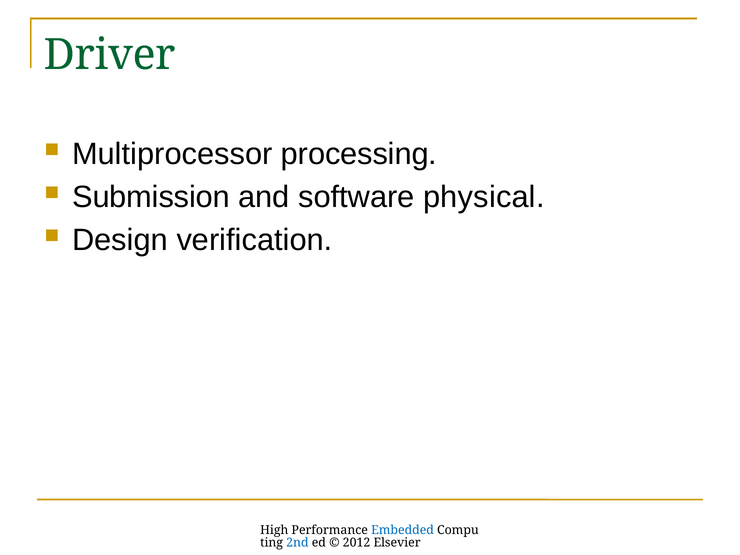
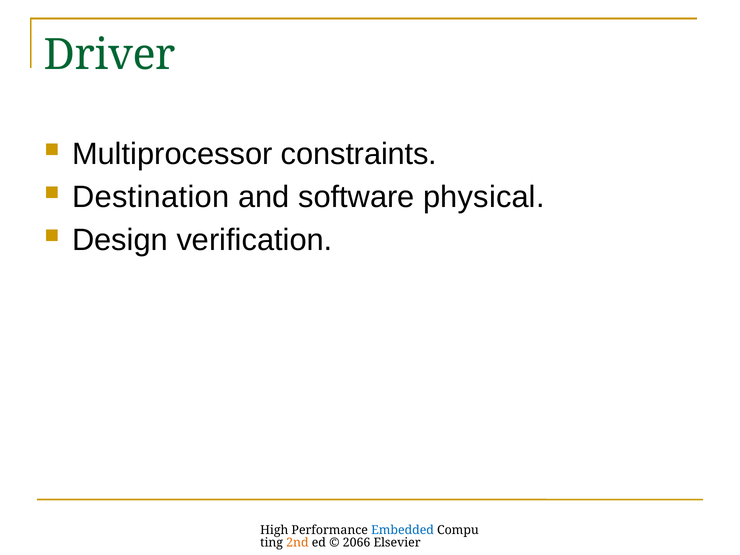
processing: processing -> constraints
Submission: Submission -> Destination
2nd colour: blue -> orange
2012: 2012 -> 2066
